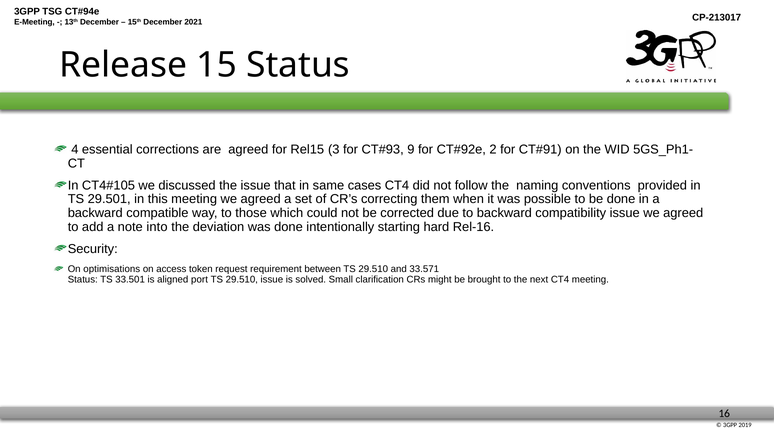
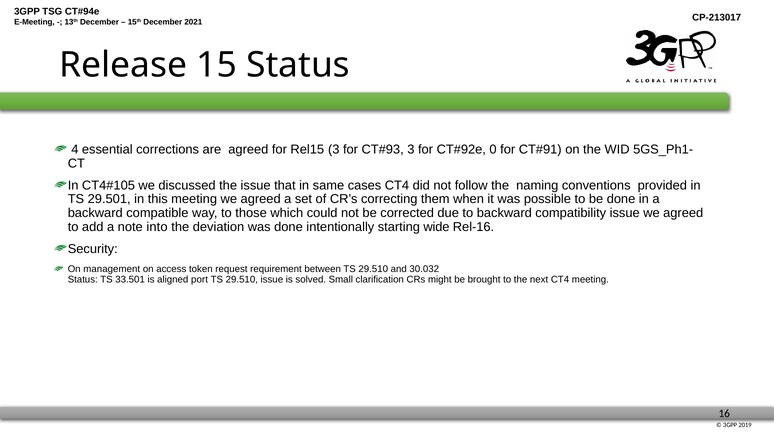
9 at (411, 150): 9 -> 3
2: 2 -> 0
hard: hard -> wide
optimisations: optimisations -> management
33.571: 33.571 -> 30.032
